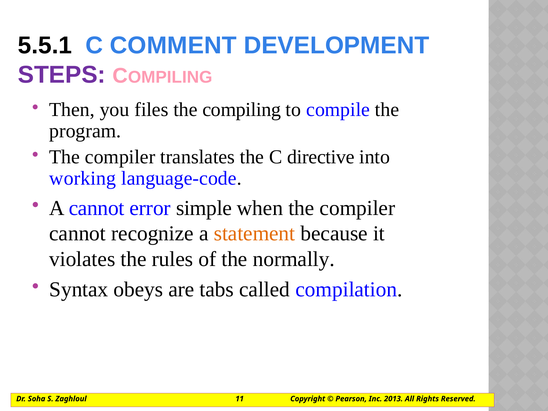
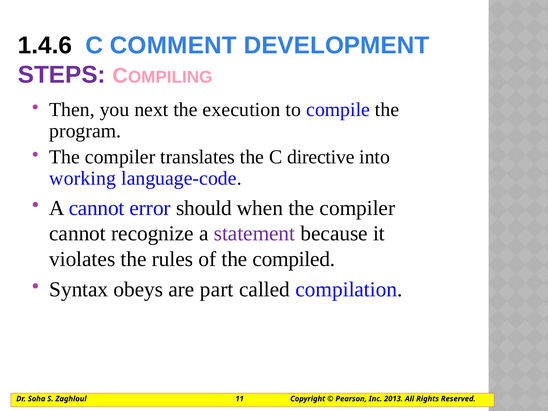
5.5.1: 5.5.1 -> 1.4.6
files: files -> next
compiling: compiling -> execution
simple: simple -> should
statement colour: orange -> purple
normally: normally -> compiled
tabs: tabs -> part
